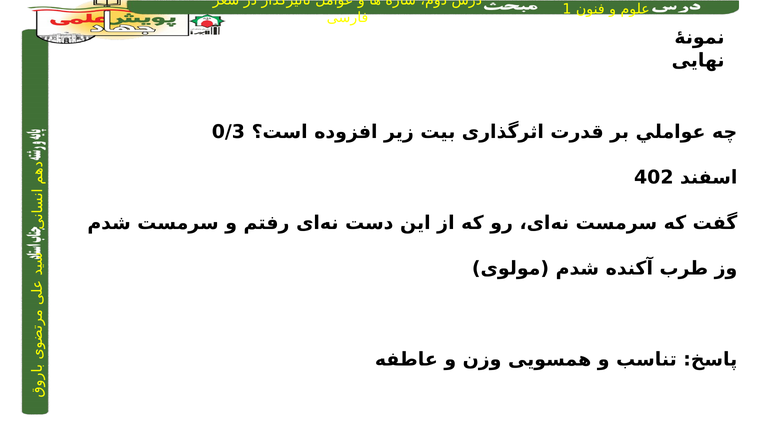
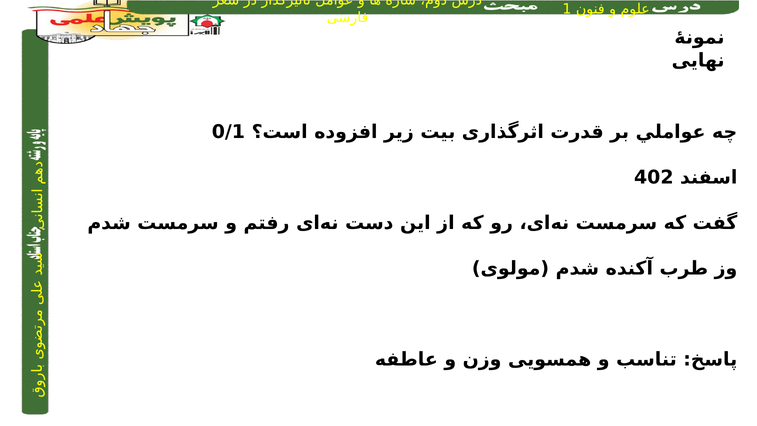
0/3: 0/3 -> 0/1
